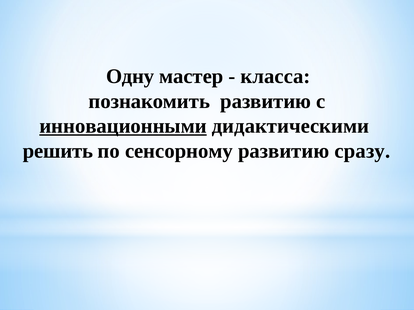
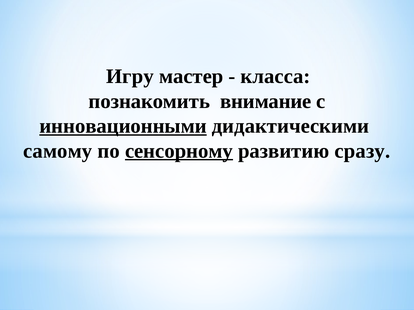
Одну: Одну -> Игру
познакомить развитию: развитию -> внимание
решить: решить -> самому
сенсорному underline: none -> present
